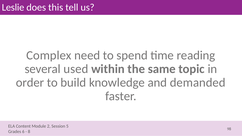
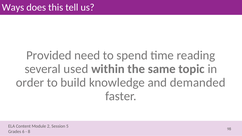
Leslie: Leslie -> Ways
Complex: Complex -> Provided
